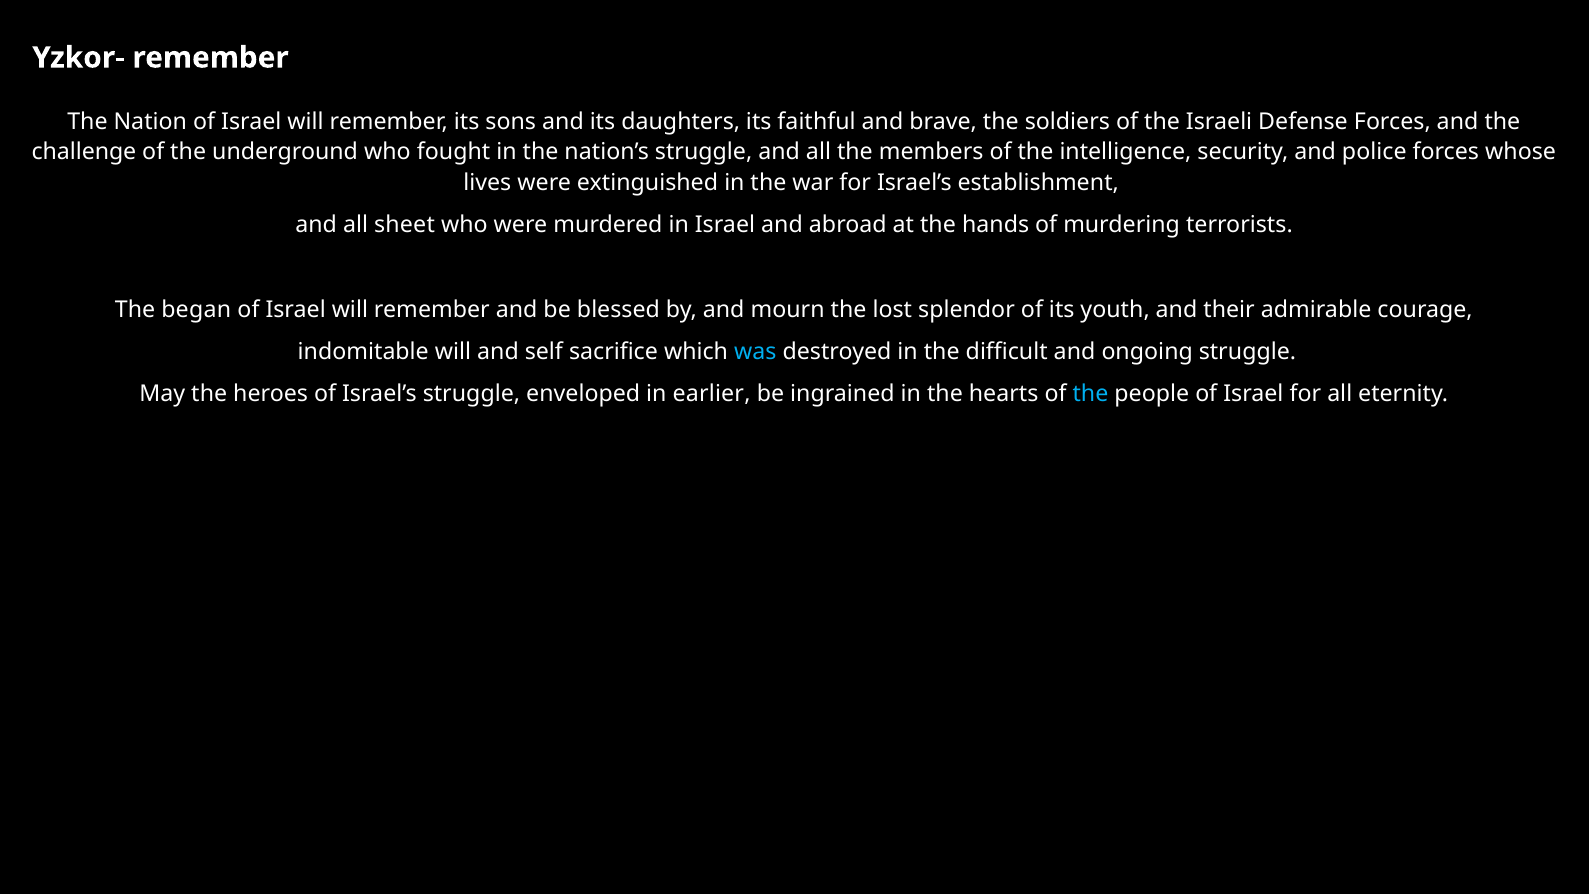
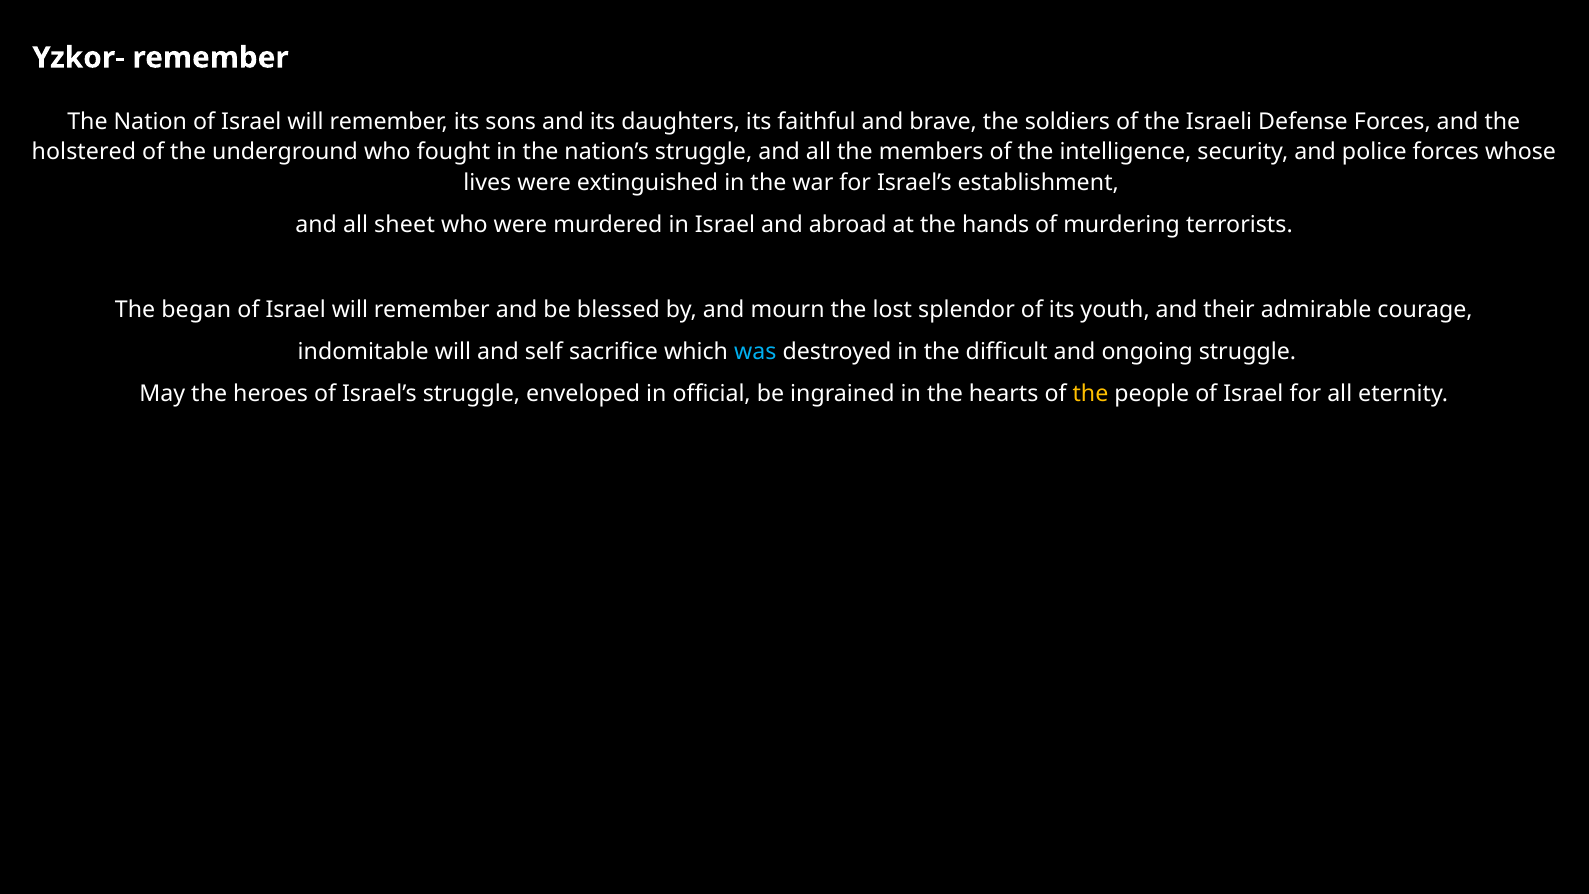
challenge: challenge -> holstered
earlier: earlier -> official
the at (1090, 394) colour: light blue -> yellow
